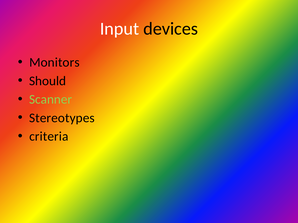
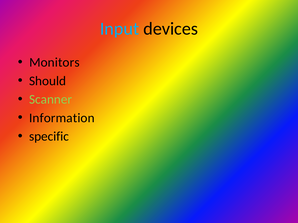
Input colour: white -> light blue
Stereotypes: Stereotypes -> Information
criteria: criteria -> specific
